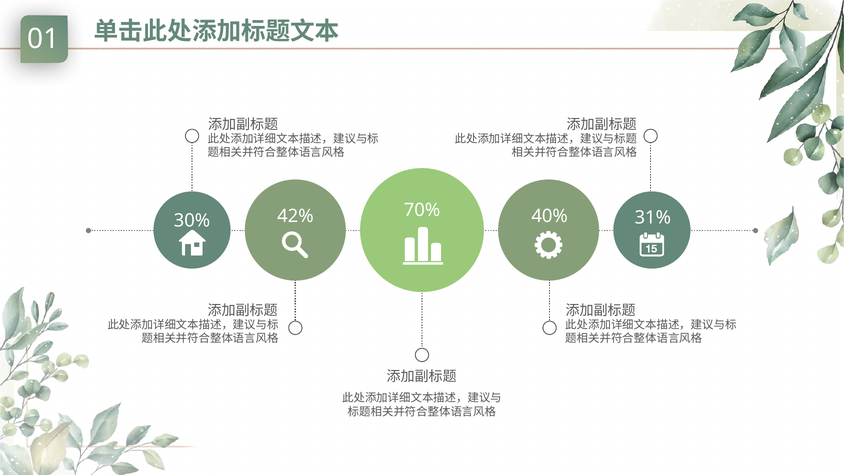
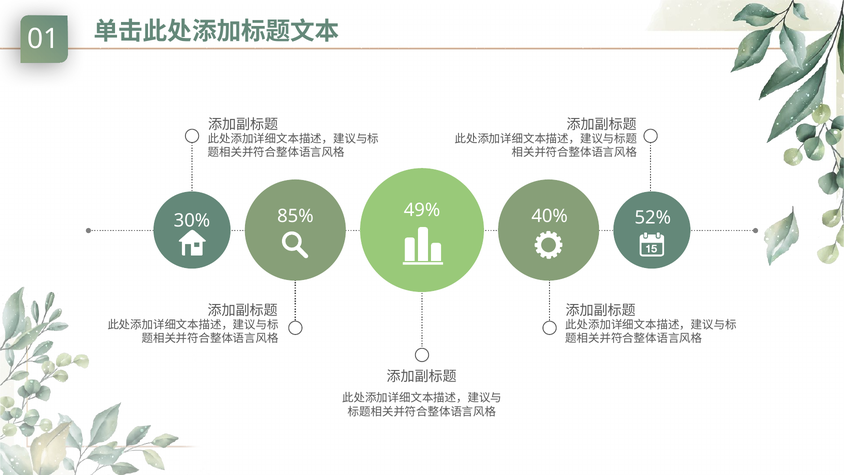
70%: 70% -> 49%
31%: 31% -> 52%
42%: 42% -> 85%
